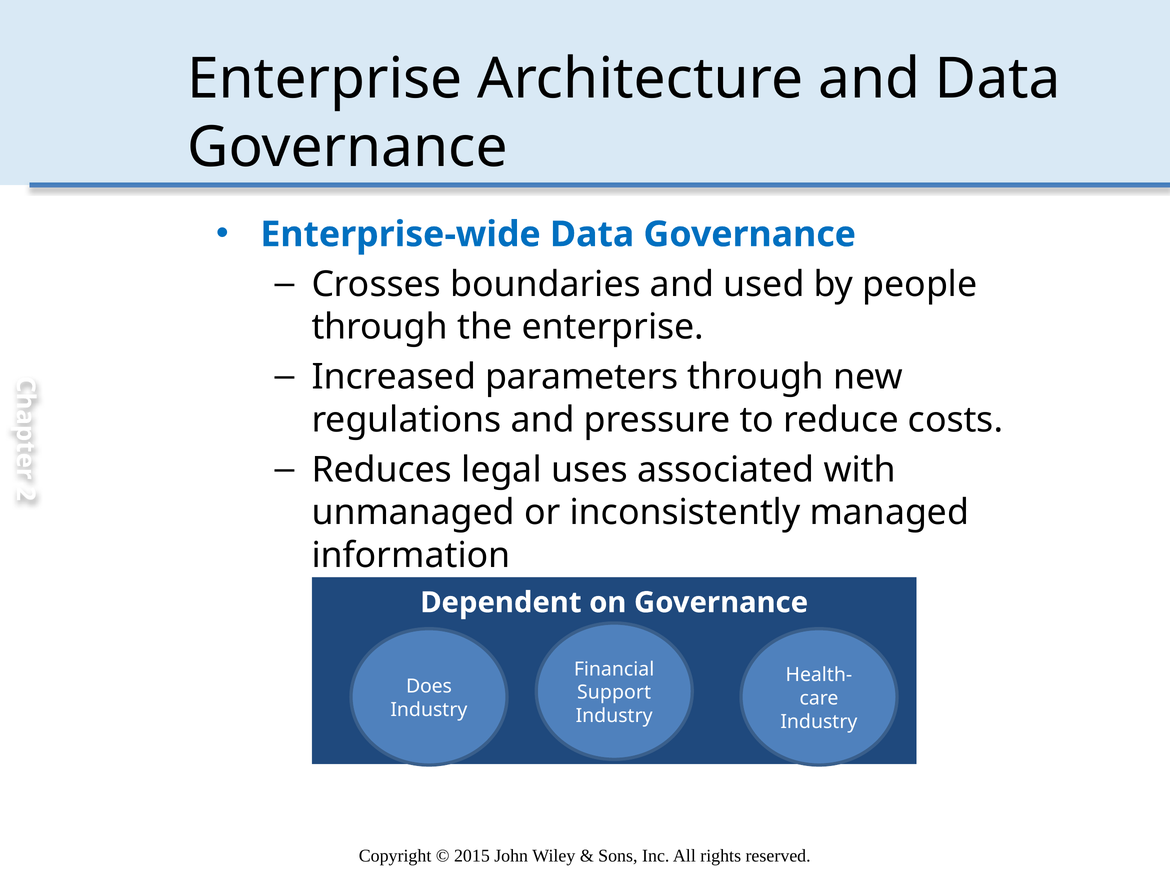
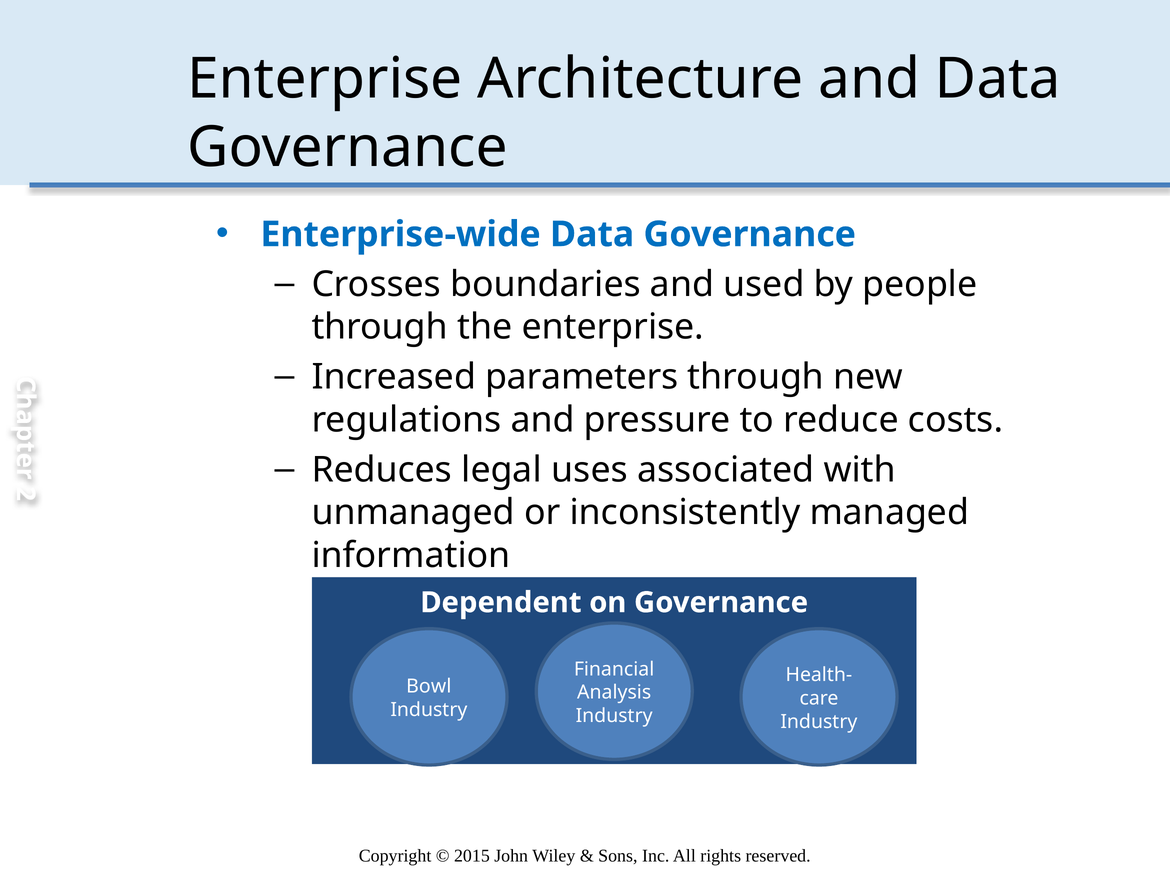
Does: Does -> Bowl
Support: Support -> Analysis
